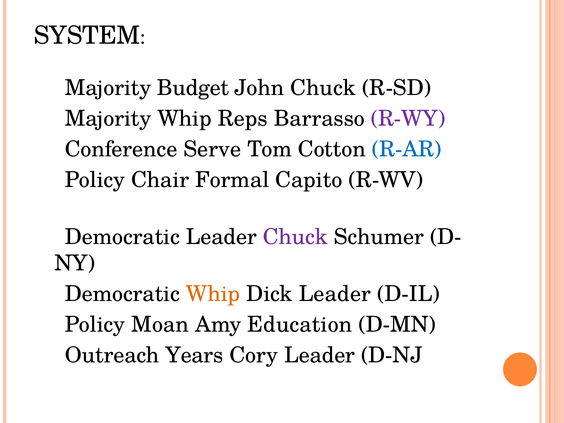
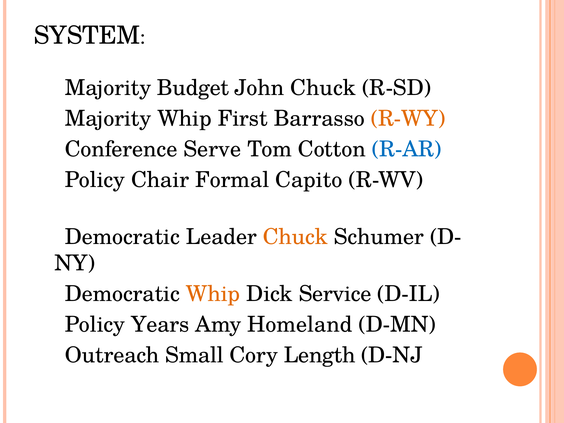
Reps: Reps -> First
R-WY colour: purple -> orange
Chuck at (295, 237) colour: purple -> orange
Dick Leader: Leader -> Service
Moan: Moan -> Years
Education: Education -> Homeland
Years: Years -> Small
Cory Leader: Leader -> Length
